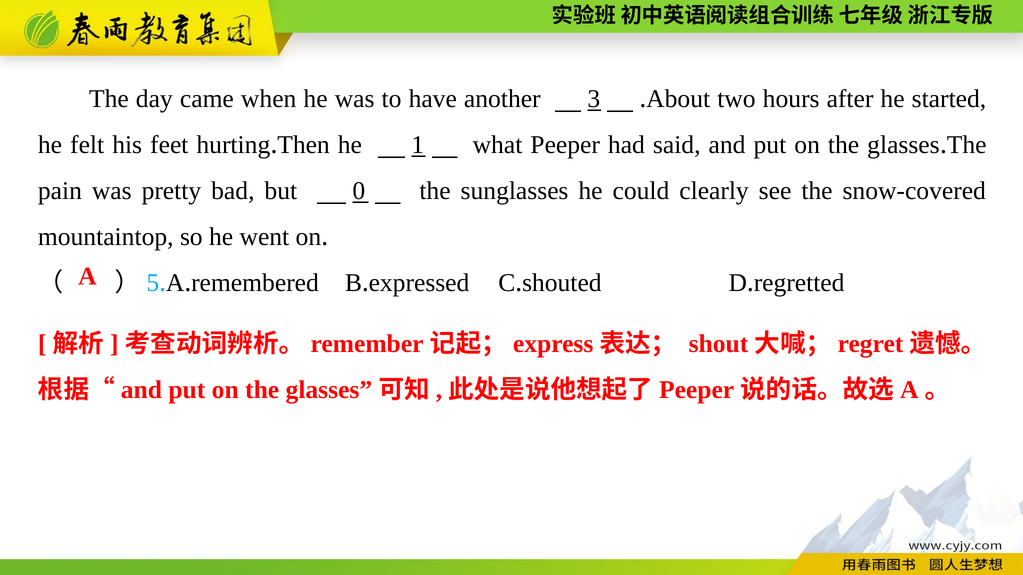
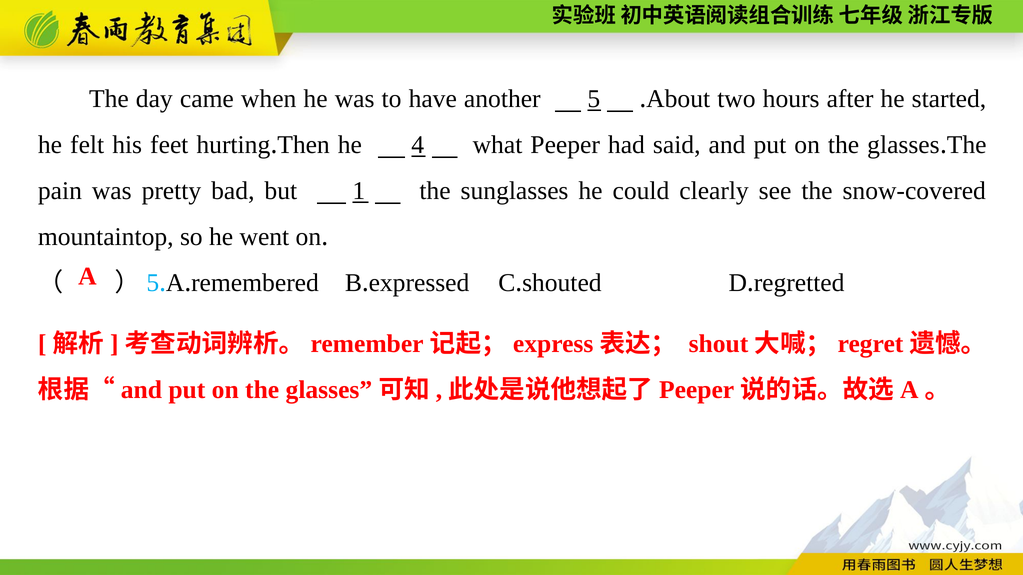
3: 3 -> 5
1: 1 -> 4
0: 0 -> 1
